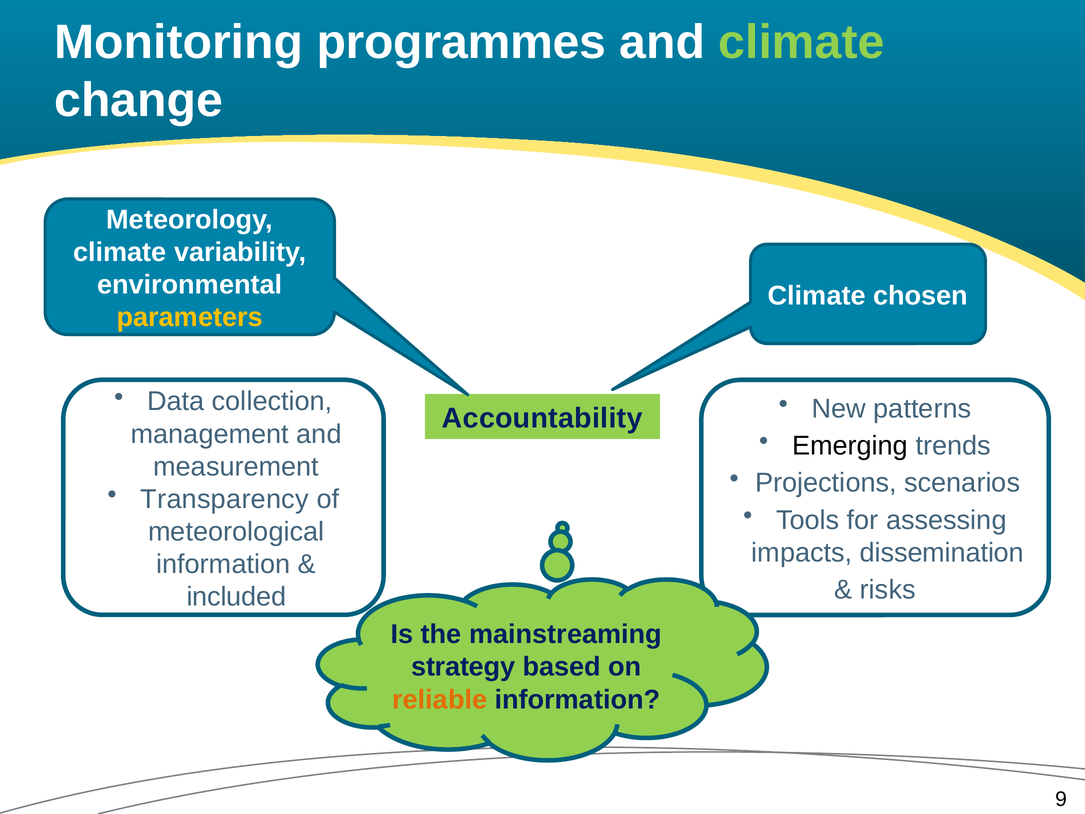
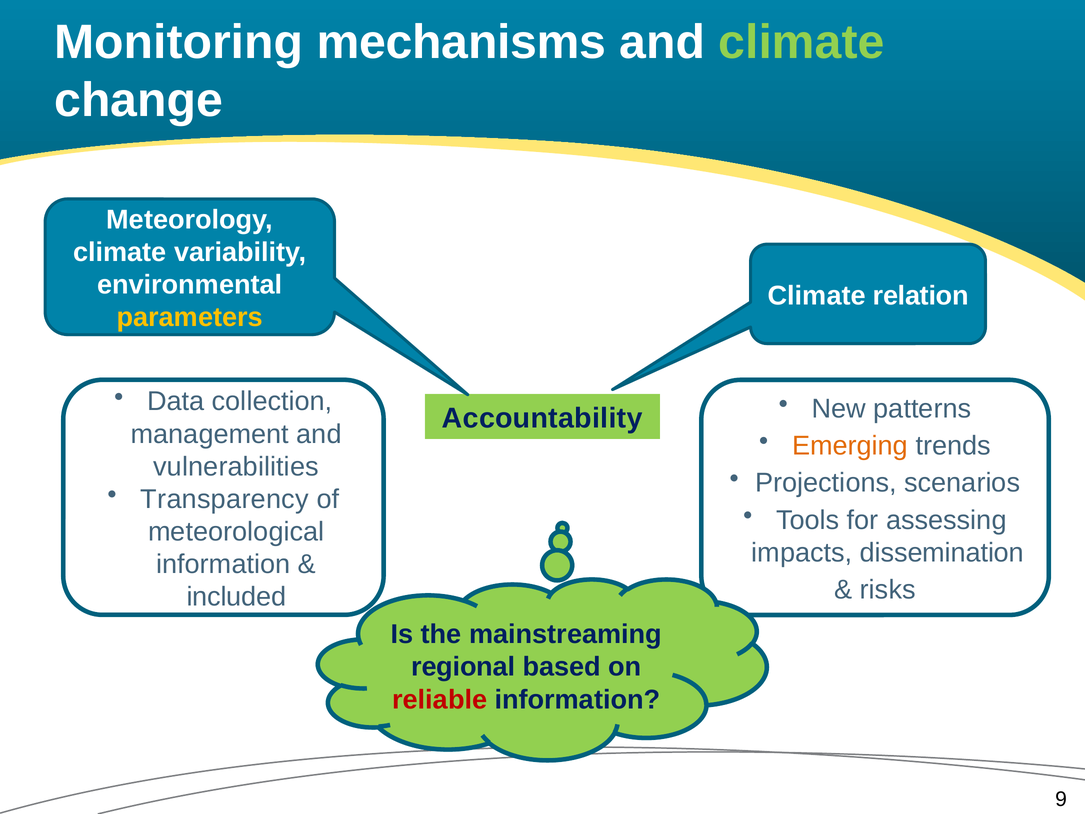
programmes: programmes -> mechanisms
chosen: chosen -> relation
Emerging colour: black -> orange
measurement: measurement -> vulnerabilities
strategy: strategy -> regional
reliable colour: orange -> red
